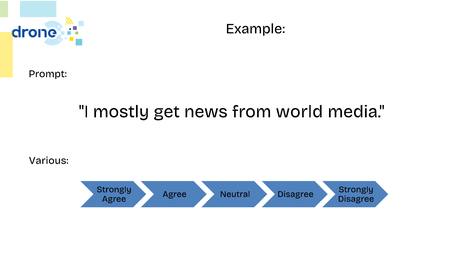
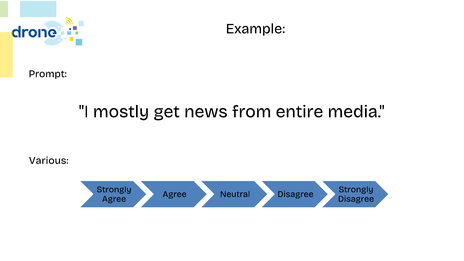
world: world -> entire
